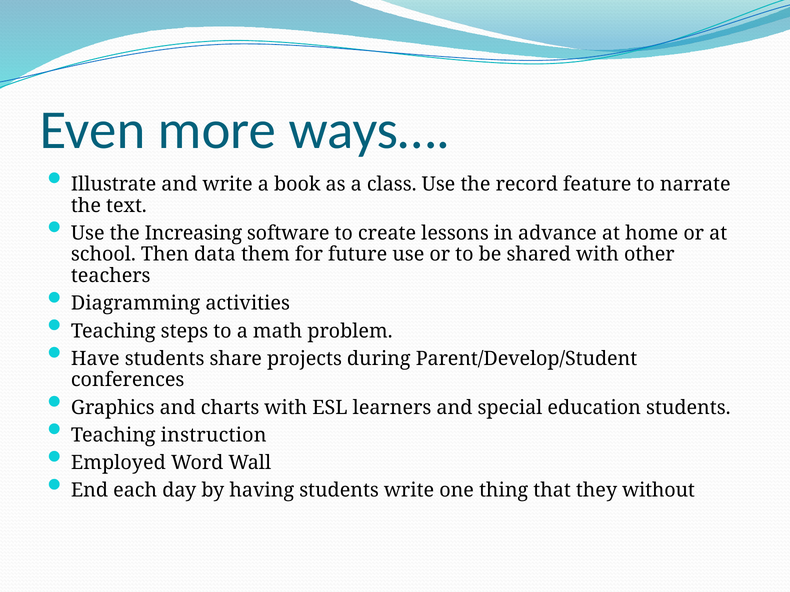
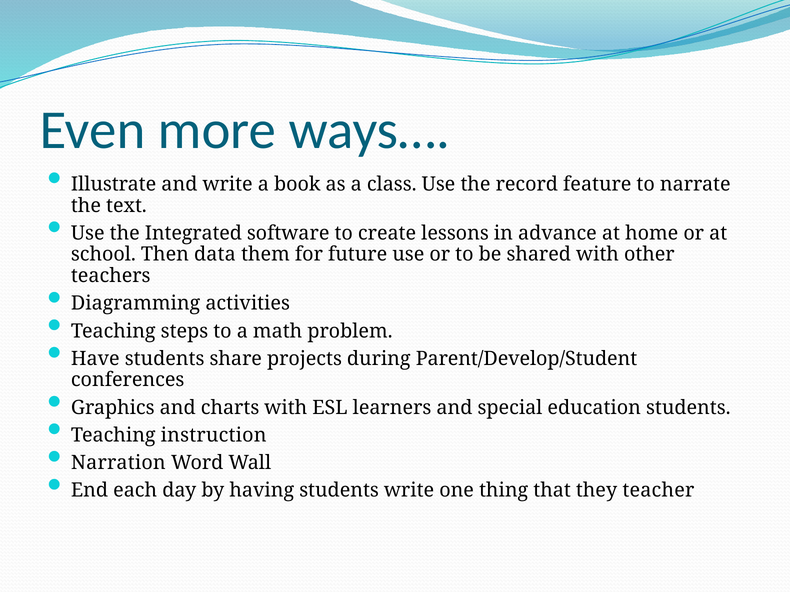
Increasing: Increasing -> Integrated
Employed: Employed -> Narration
without: without -> teacher
